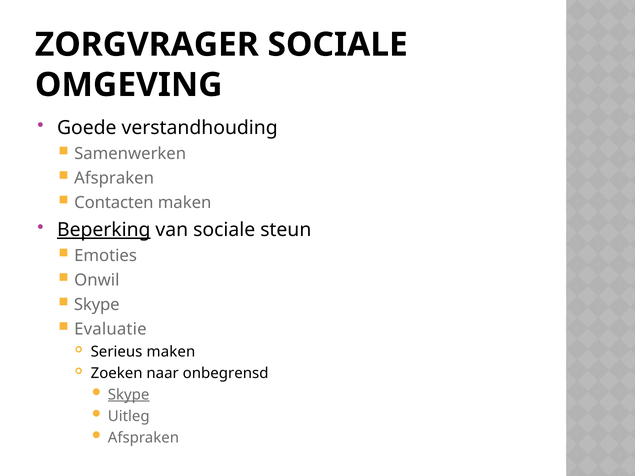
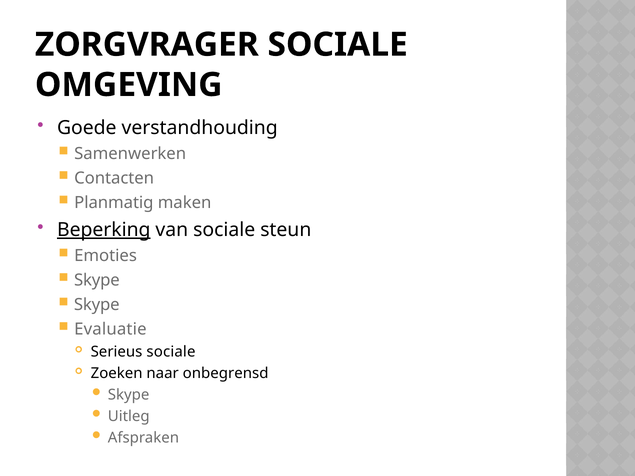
Afspraken at (114, 178): Afspraken -> Contacten
Contacten: Contacten -> Planmatig
Onwil at (97, 280): Onwil -> Skype
Serieus maken: maken -> sociale
Skype at (129, 395) underline: present -> none
